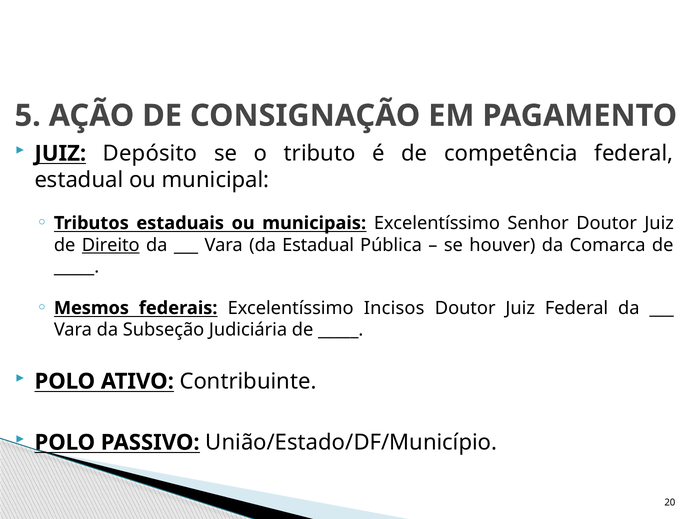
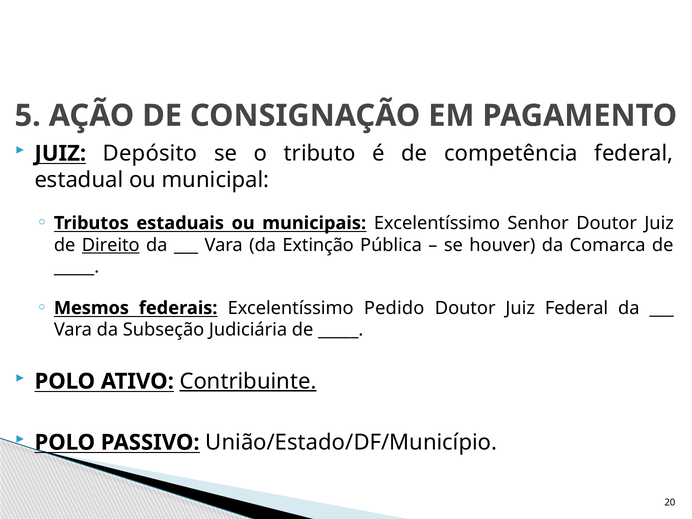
da Estadual: Estadual -> Extinção
Incisos: Incisos -> Pedido
Contribuinte underline: none -> present
